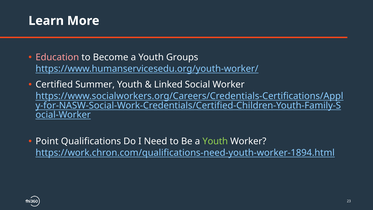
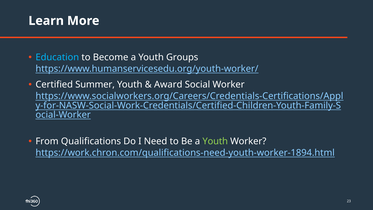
Education colour: pink -> light blue
Linked: Linked -> Award
Point: Point -> From
